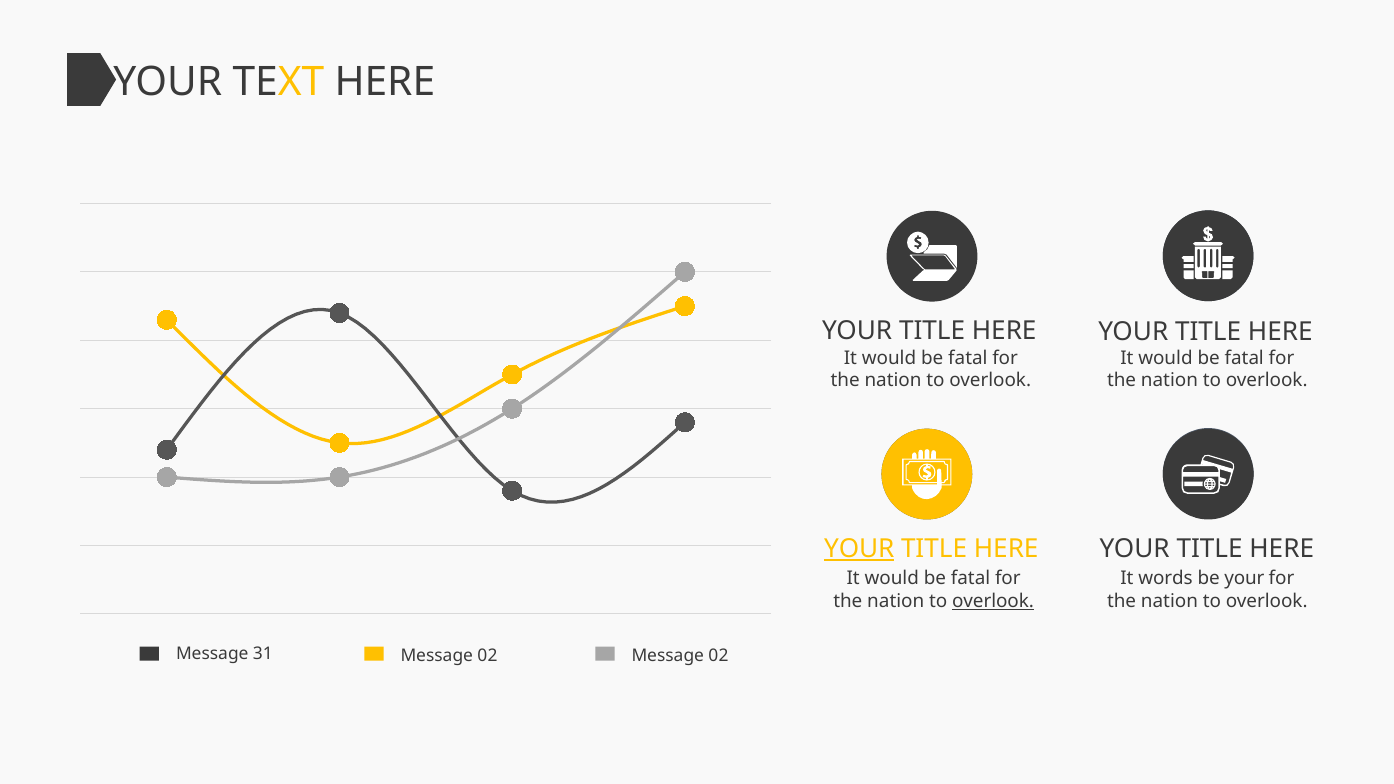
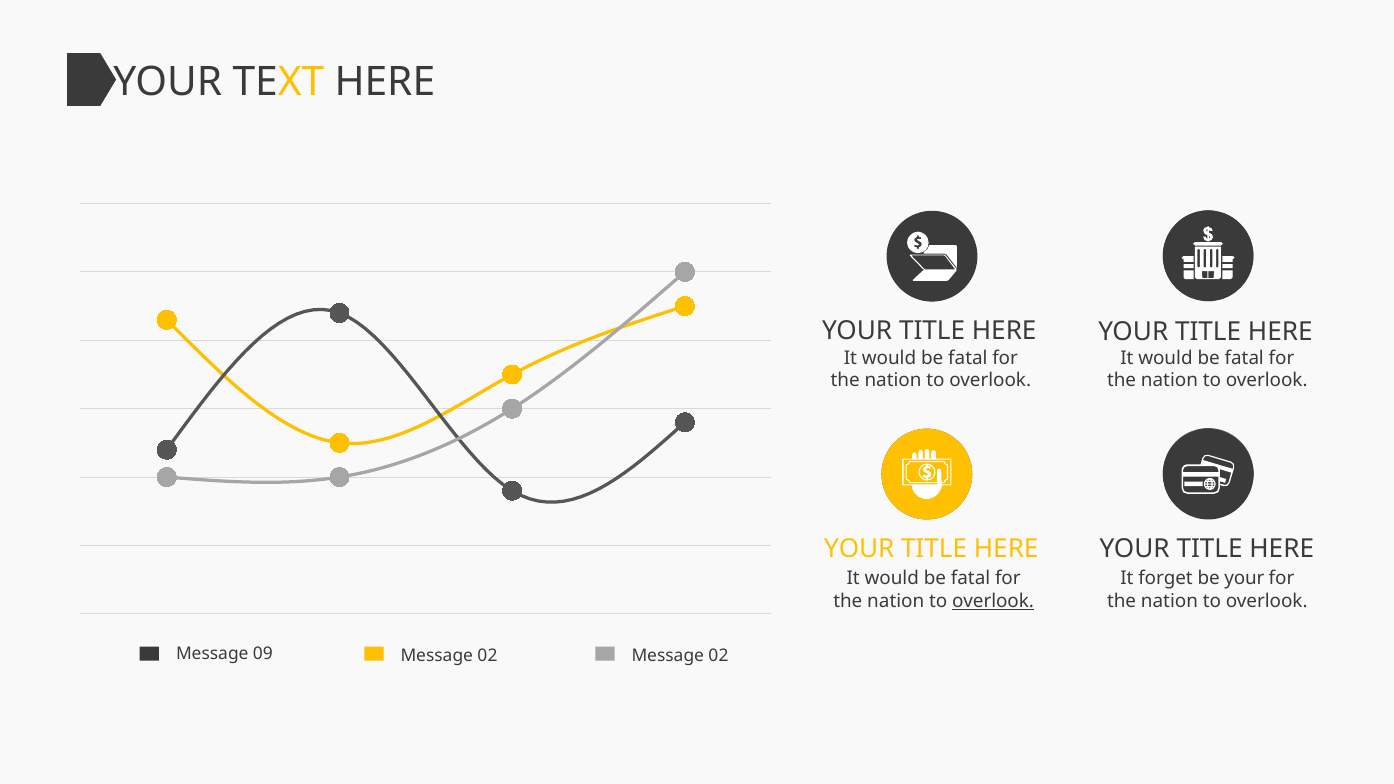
YOUR at (859, 549) underline: present -> none
words: words -> forget
31: 31 -> 09
